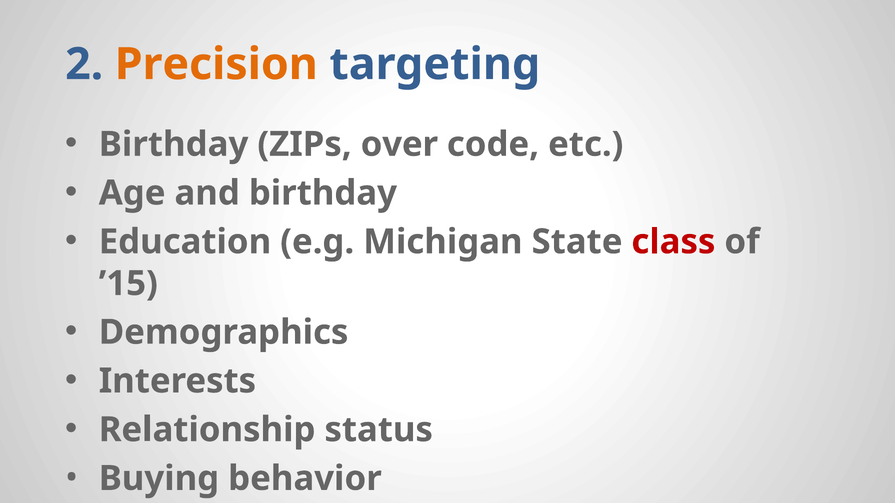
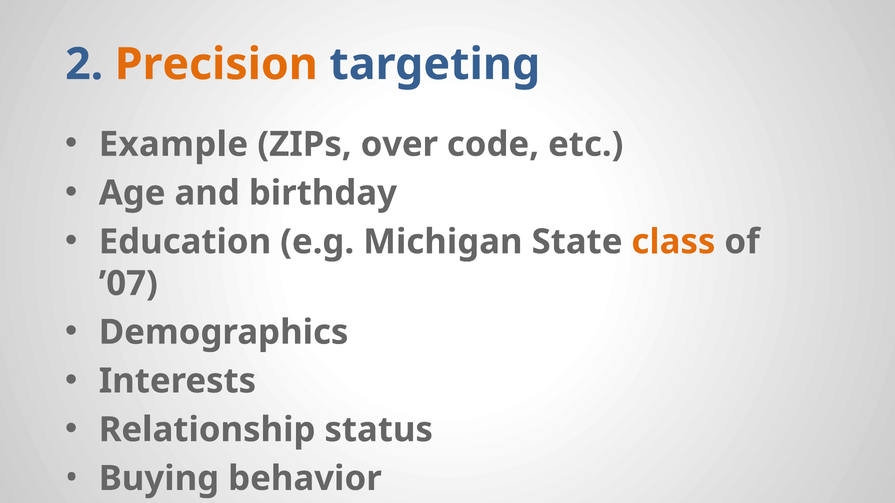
Birthday at (174, 144): Birthday -> Example
class colour: red -> orange
’15: ’15 -> ’07
